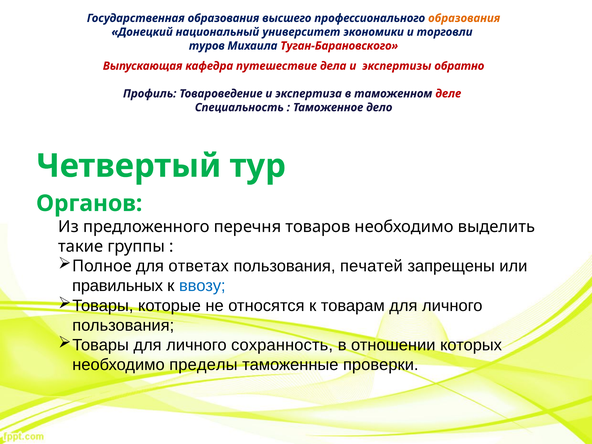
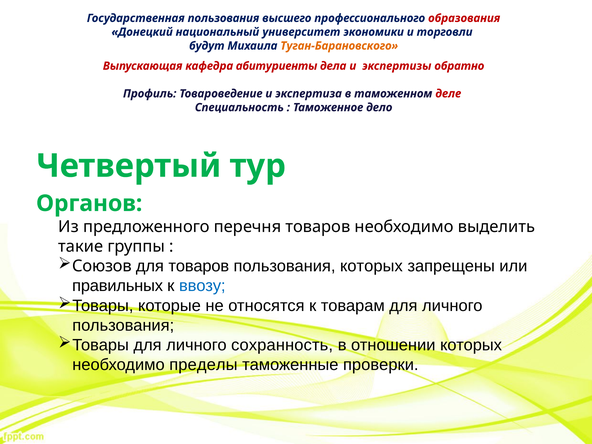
Государственная образования: образования -> пользования
образования at (464, 18) colour: orange -> red
туров: туров -> будут
Туган-Барановского colour: red -> orange
путешествие: путешествие -> абитуриенты
Полное: Полное -> Союзов
для ответах: ответах -> товаров
пользования печатей: печатей -> которых
